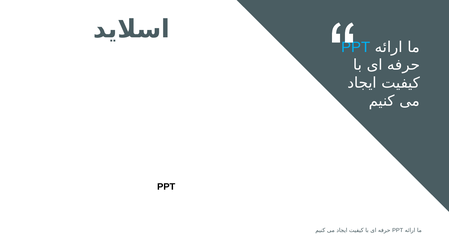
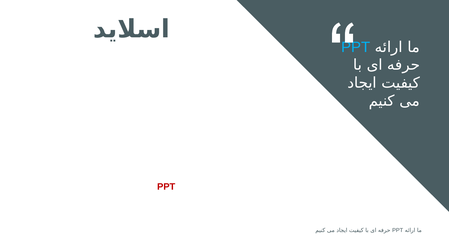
PPT at (166, 187) colour: black -> red
